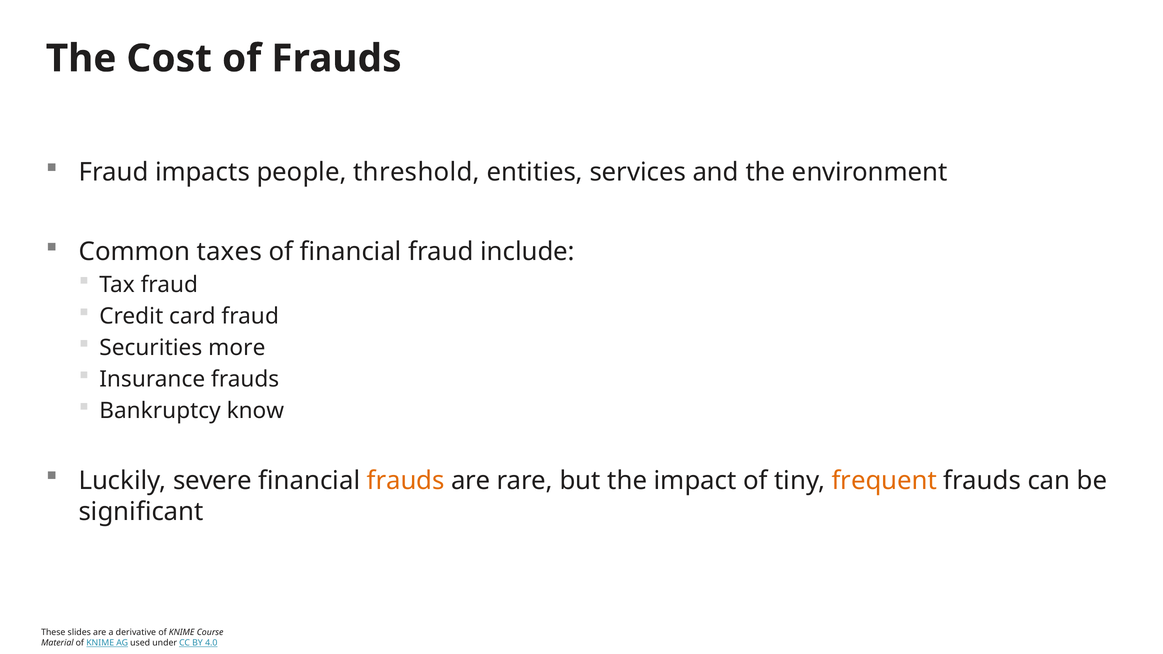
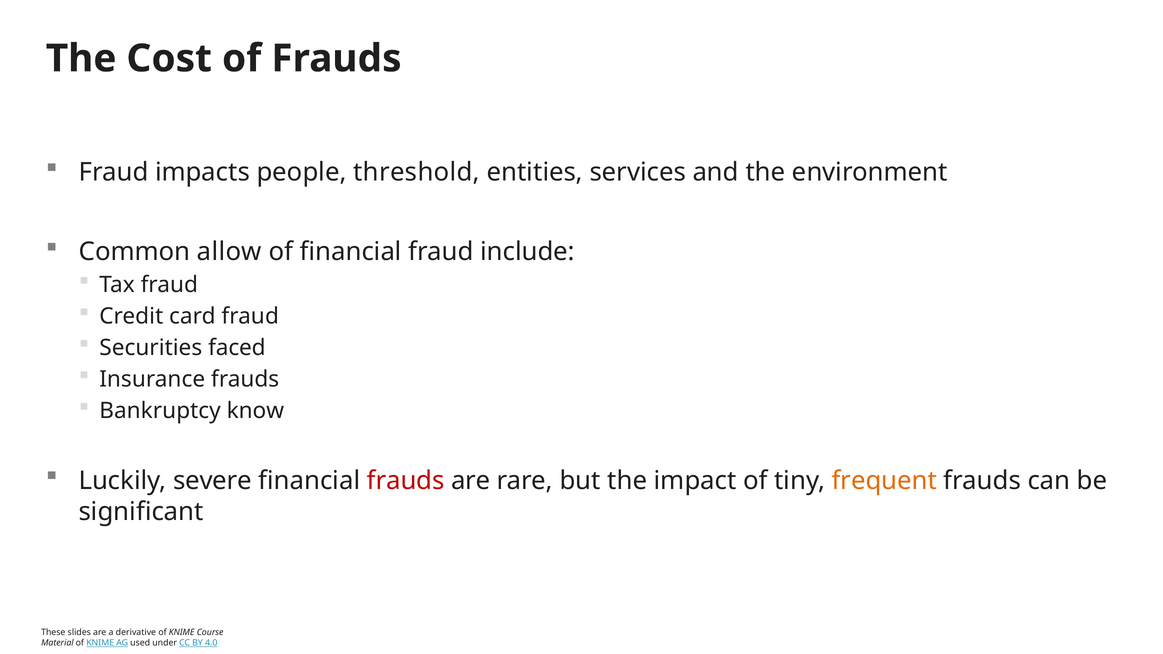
taxes: taxes -> allow
more: more -> faced
frauds at (406, 481) colour: orange -> red
